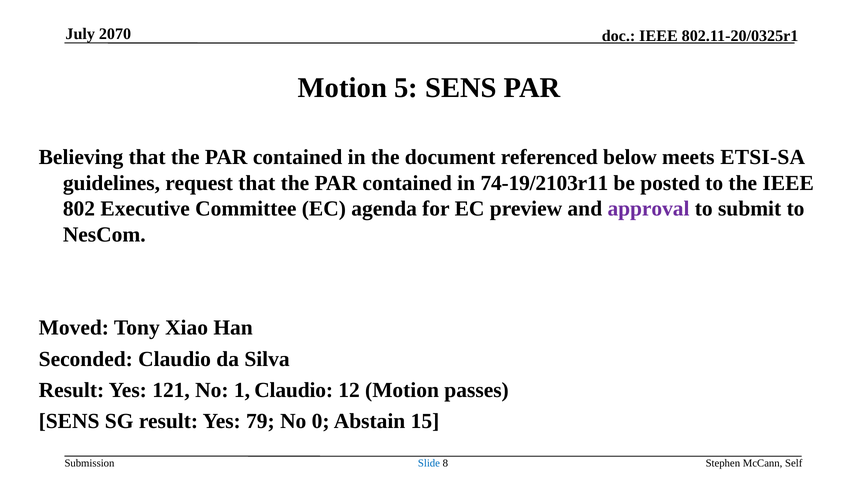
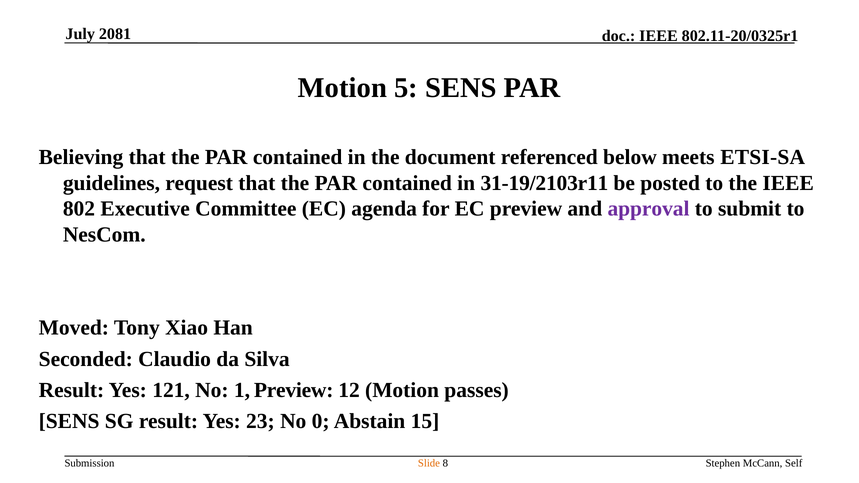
2070: 2070 -> 2081
74-19/2103r11: 74-19/2103r11 -> 31-19/2103r11
1 Claudio: Claudio -> Preview
79: 79 -> 23
Slide colour: blue -> orange
